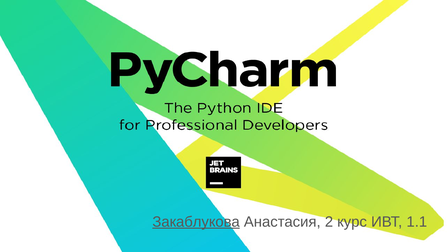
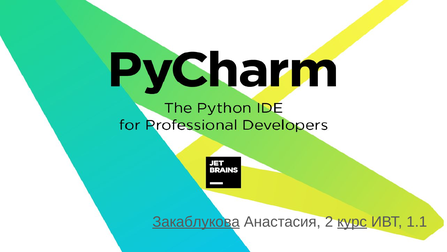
курс underline: none -> present
